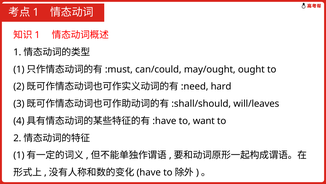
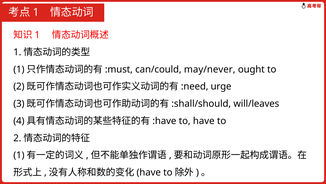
may/ought: may/ought -> may/never
hard: hard -> urge
to want: want -> have
